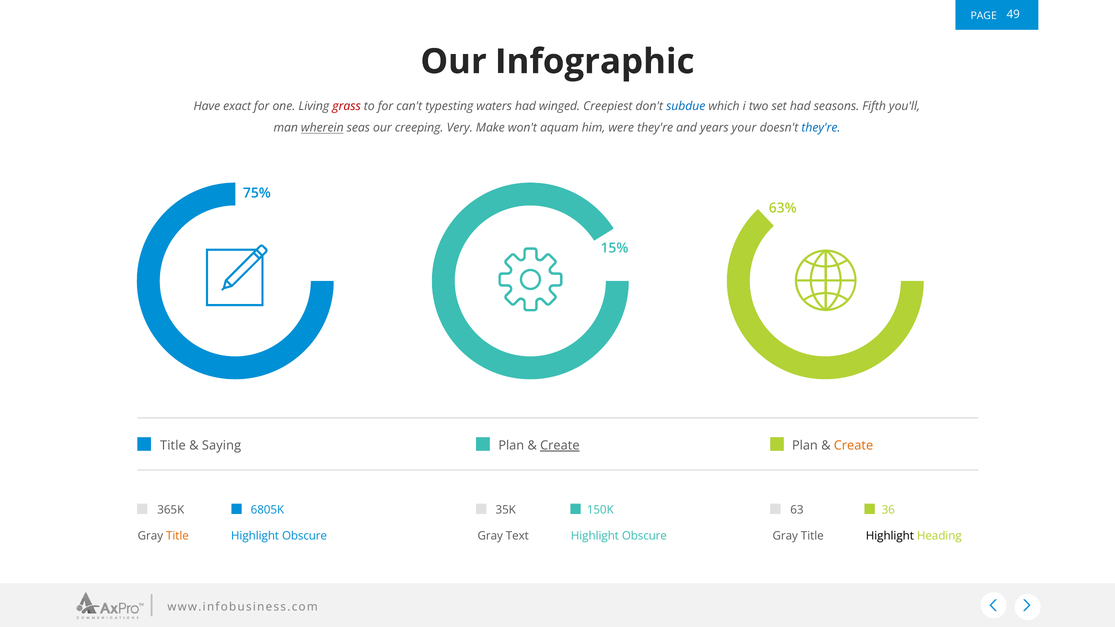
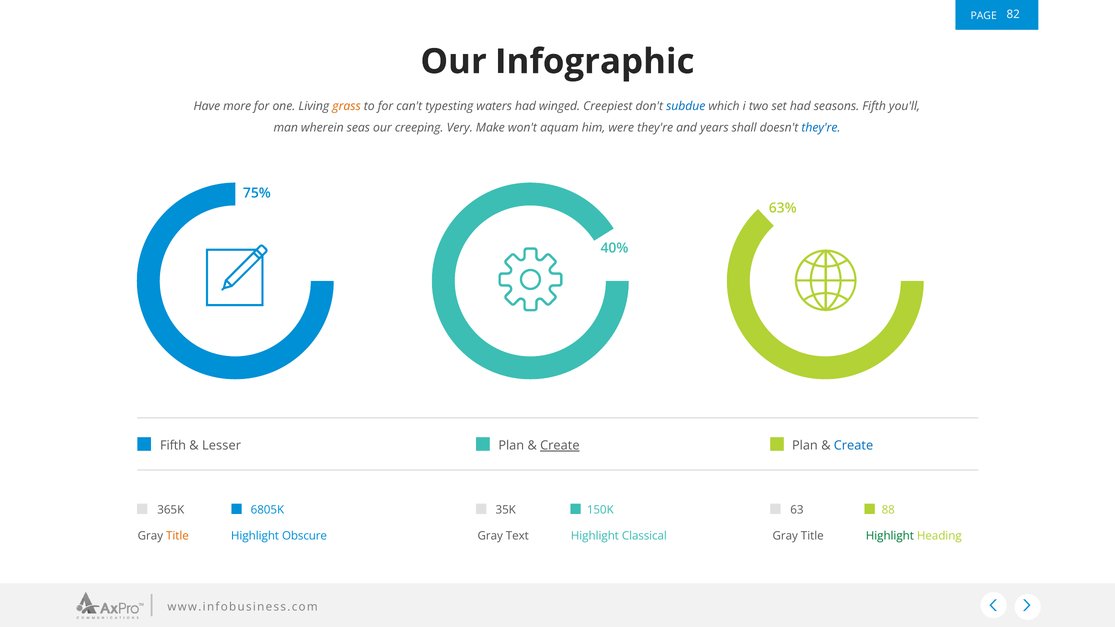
49: 49 -> 82
exact: exact -> more
grass colour: red -> orange
wherein underline: present -> none
your: your -> shall
15%: 15% -> 40%
Title at (173, 446): Title -> Fifth
Saying: Saying -> Lesser
Create at (853, 446) colour: orange -> blue
36: 36 -> 88
Obscure at (644, 536): Obscure -> Classical
Highlight at (890, 536) colour: black -> green
